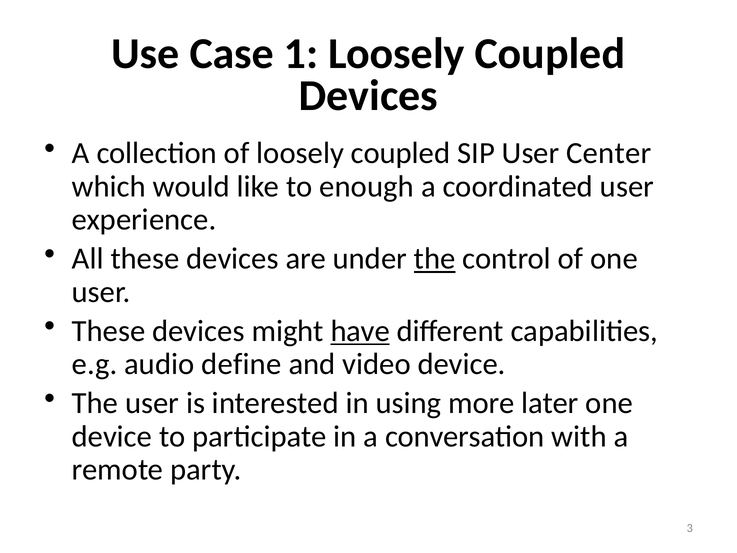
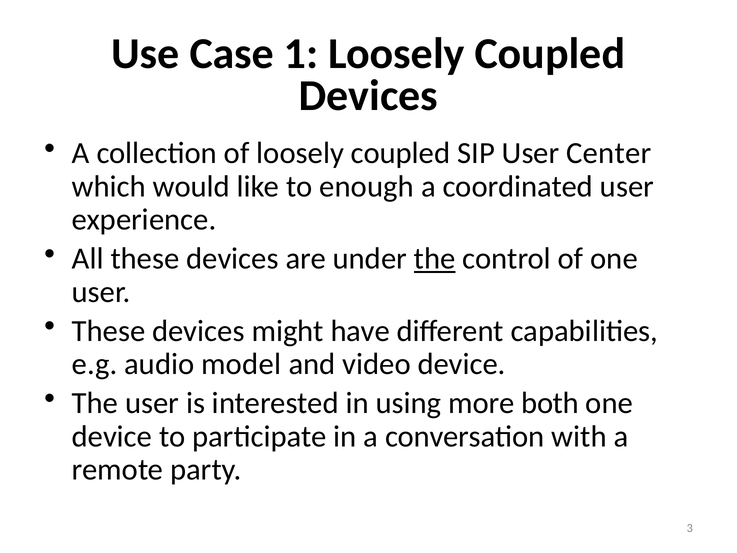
have underline: present -> none
define: define -> model
later: later -> both
